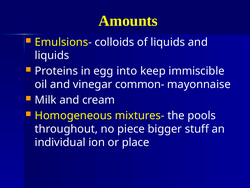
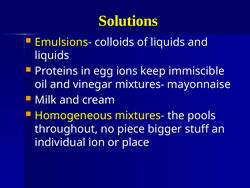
Amounts: Amounts -> Solutions
into: into -> ions
vinegar common-: common- -> mixtures-
